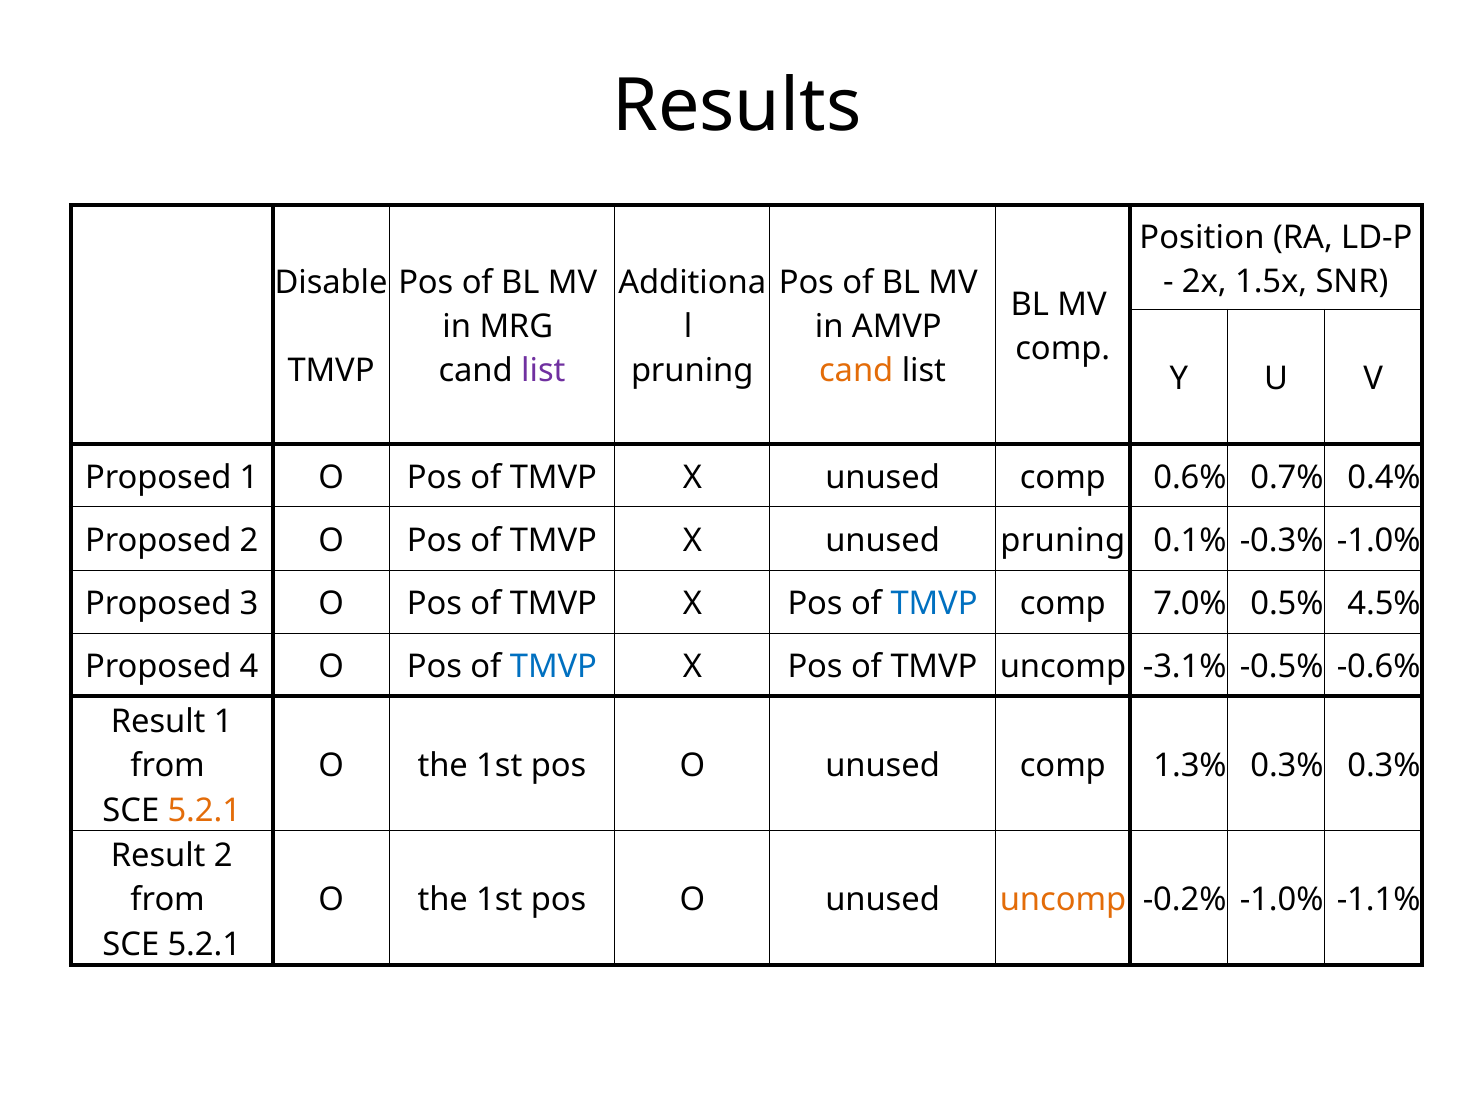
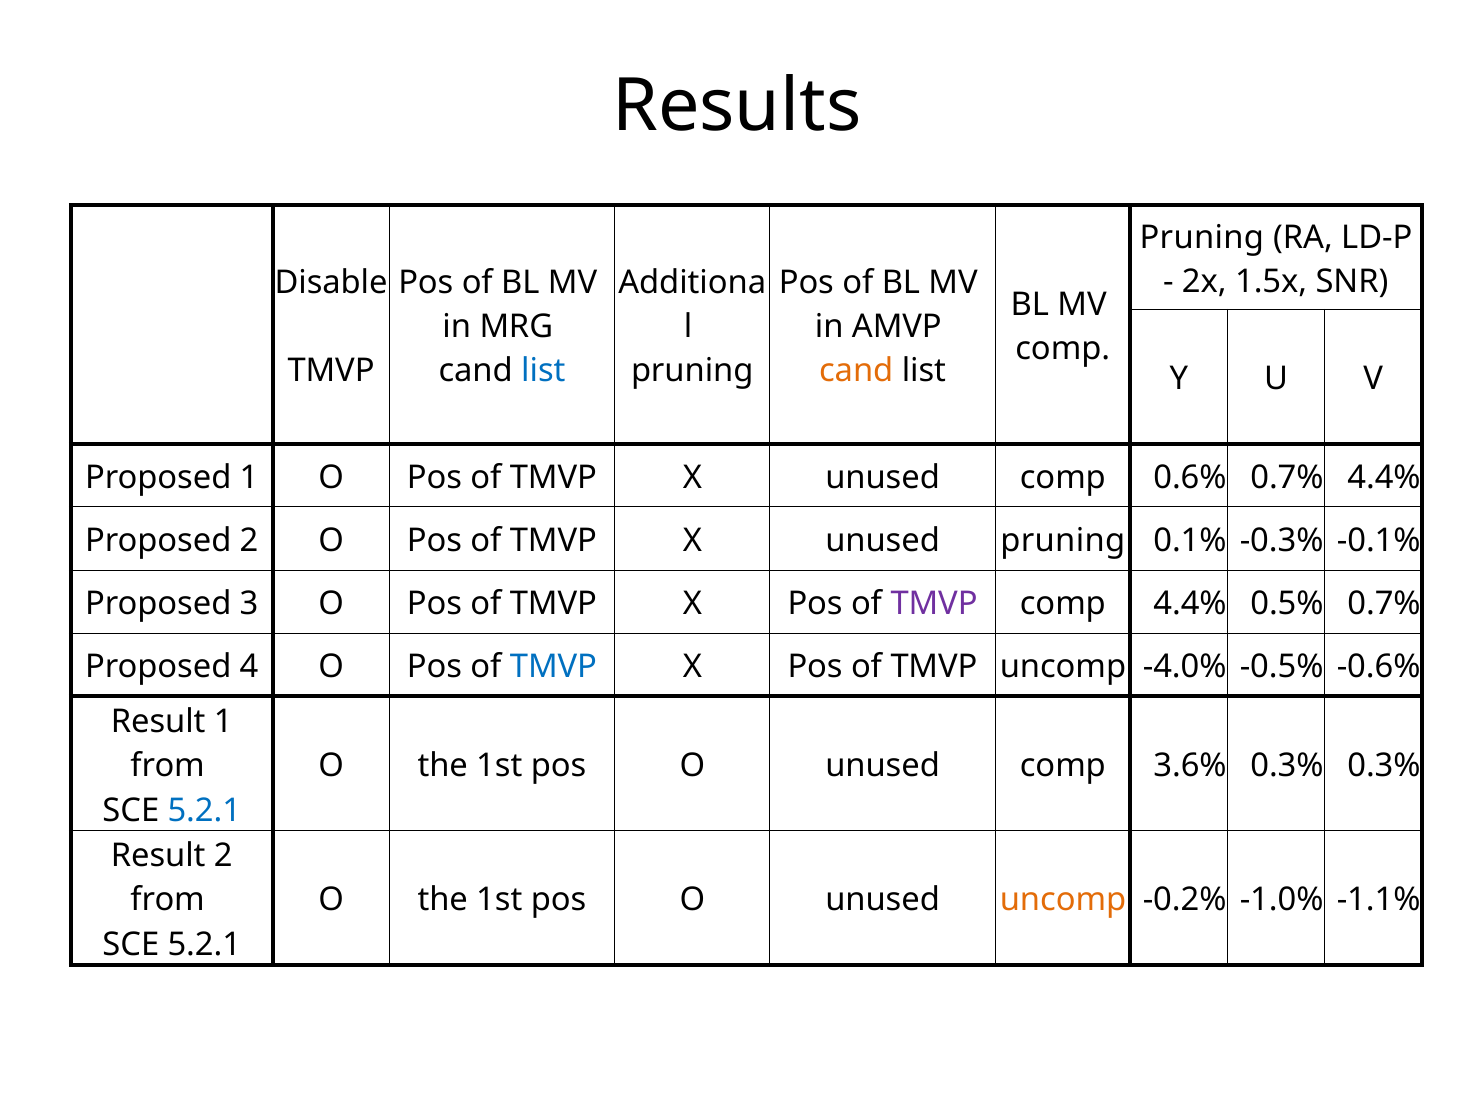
Position at (1202, 237): Position -> Pruning
list at (543, 371) colour: purple -> blue
0.7% 0.4%: 0.4% -> 4.4%
-0.3% -1.0%: -1.0% -> -0.1%
TMVP at (934, 604) colour: blue -> purple
comp 7.0%: 7.0% -> 4.4%
0.5% 4.5%: 4.5% -> 0.7%
-3.1%: -3.1% -> -4.0%
1.3%: 1.3% -> 3.6%
5.2.1 at (204, 811) colour: orange -> blue
